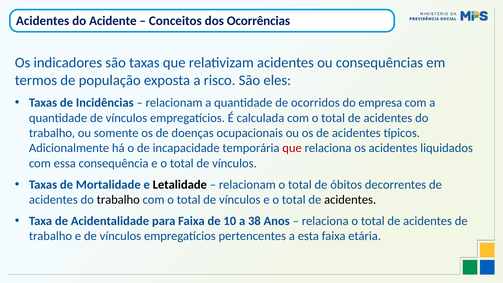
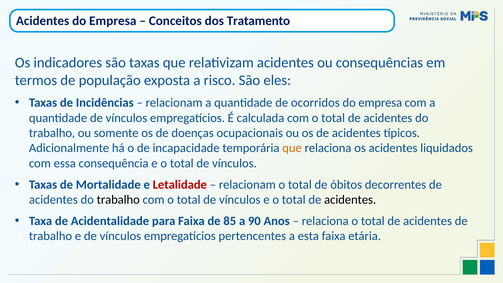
Acidentes do Acidente: Acidente -> Empresa
Ocorrências: Ocorrências -> Tratamento
que at (292, 148) colour: red -> orange
Letalidade colour: black -> red
10: 10 -> 85
38: 38 -> 90
